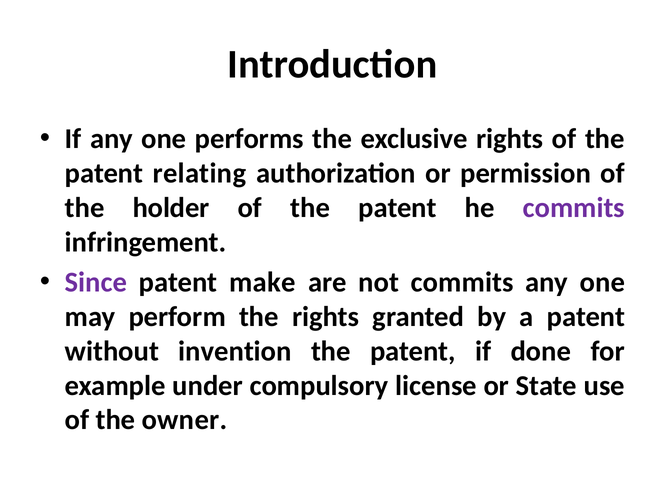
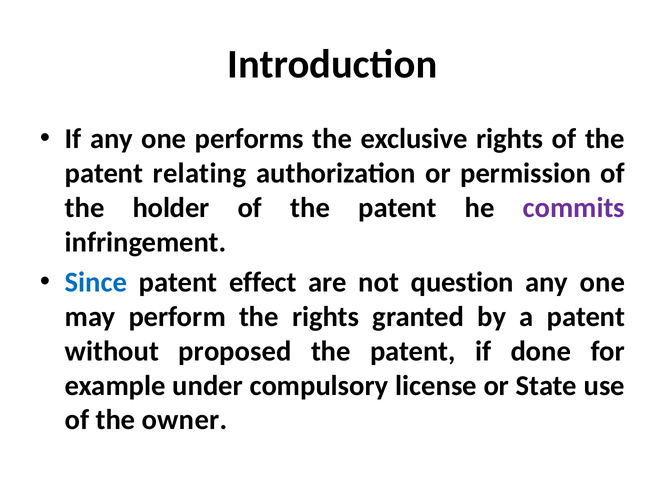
Since colour: purple -> blue
make: make -> effect
not commits: commits -> question
invention: invention -> proposed
